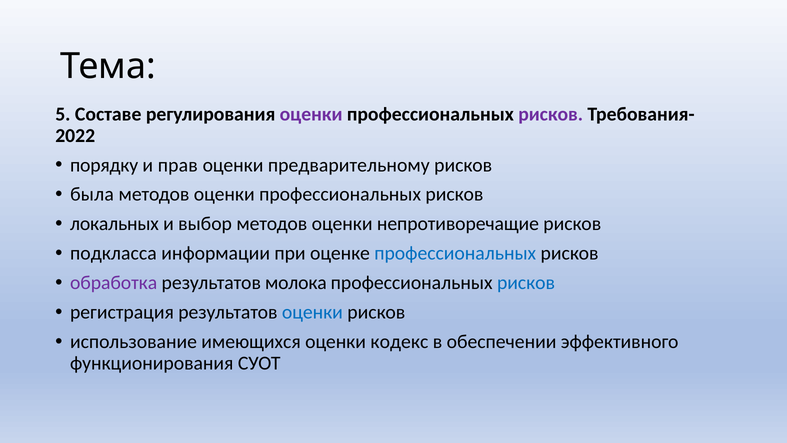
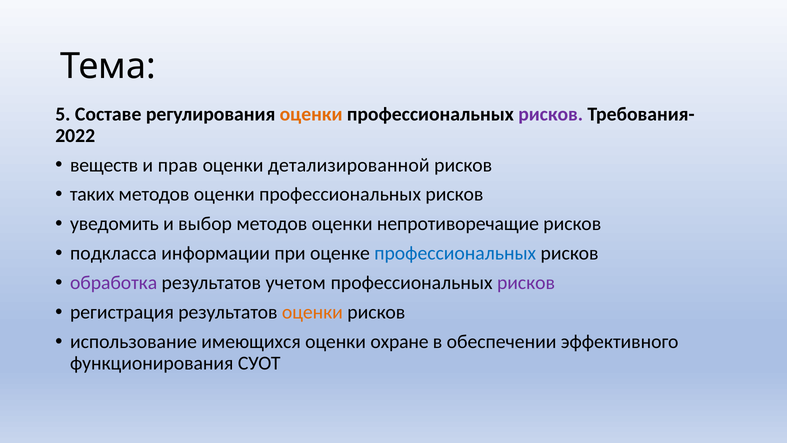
оценки at (311, 114) colour: purple -> orange
порядку: порядку -> веществ
предварительному: предварительному -> детализированной
была: была -> таких
локальных: локальных -> уведомить
молока: молока -> учетом
рисков at (526, 283) colour: blue -> purple
оценки at (312, 312) colour: blue -> orange
кодекс: кодекс -> охране
